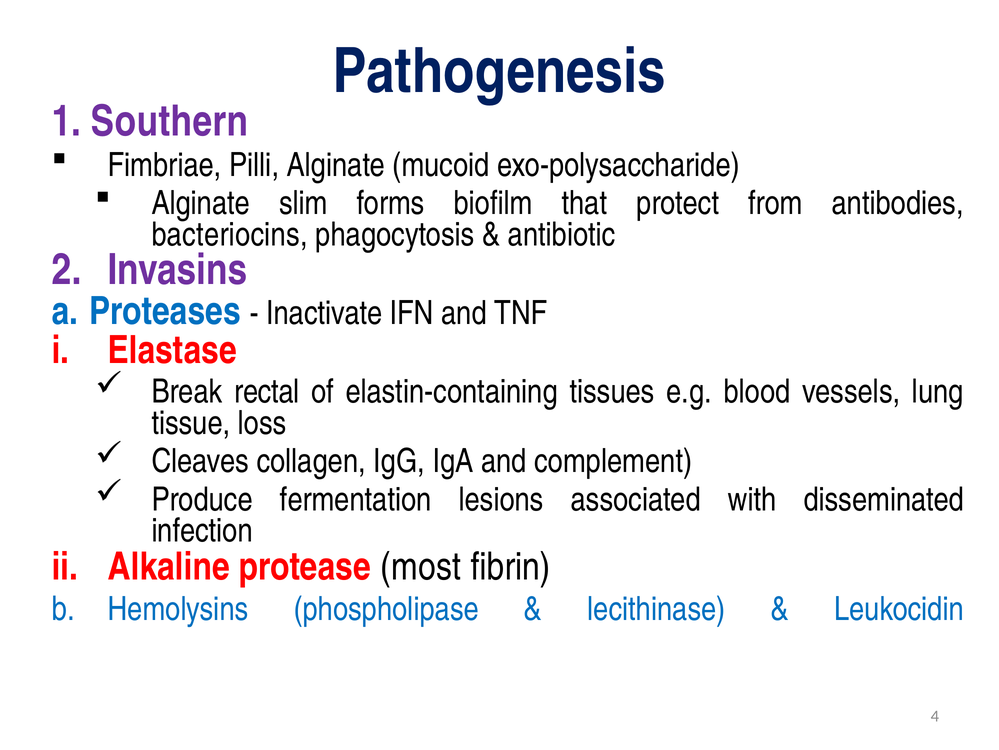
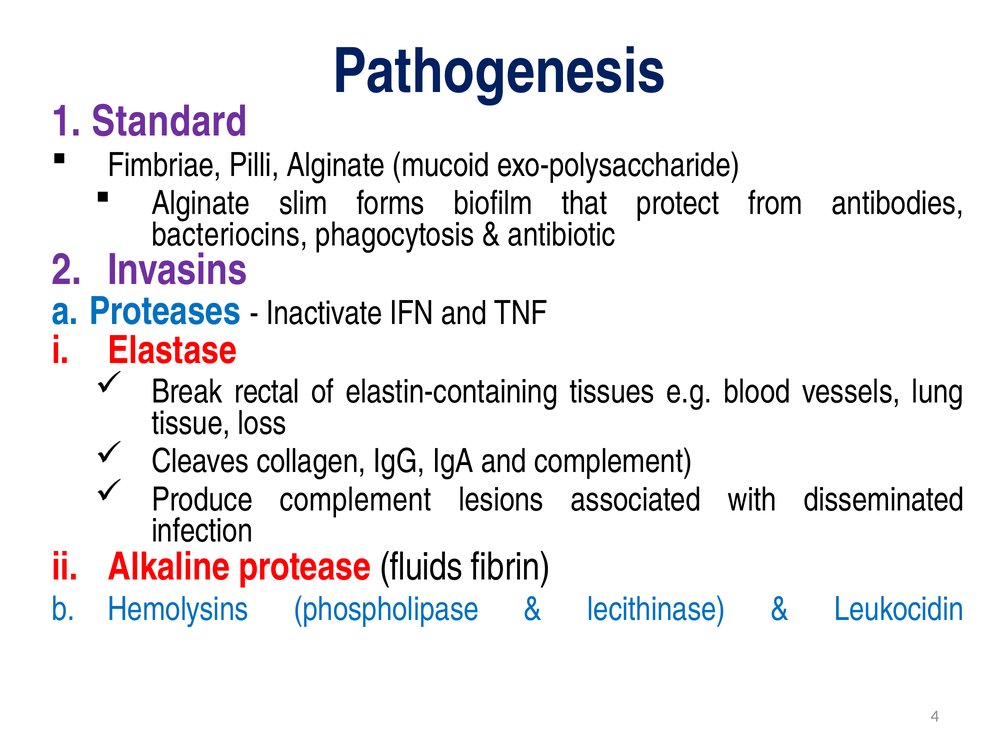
Southern: Southern -> Standard
Produce fermentation: fermentation -> complement
most: most -> fluids
